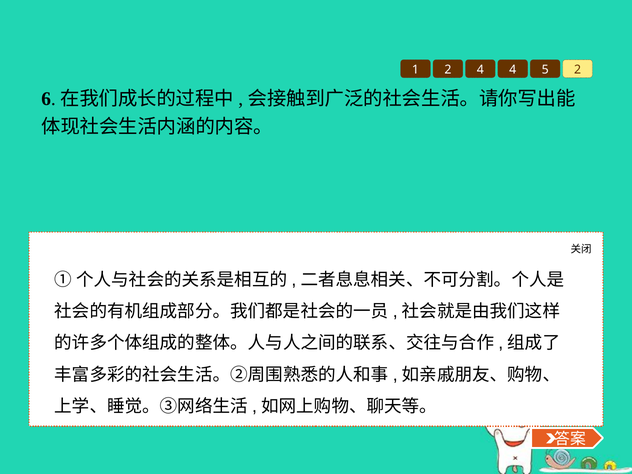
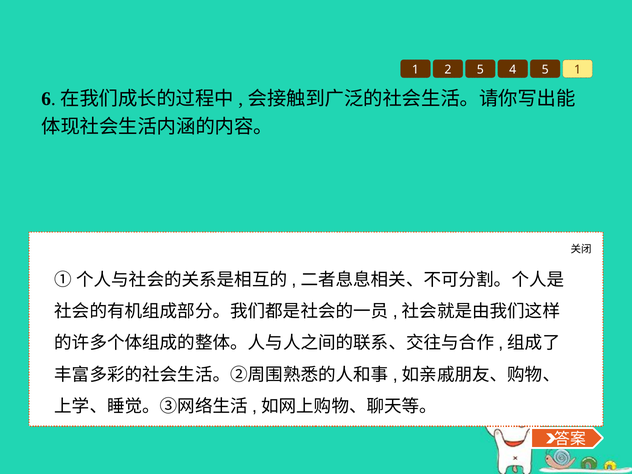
2 4: 4 -> 5
5 2: 2 -> 1
